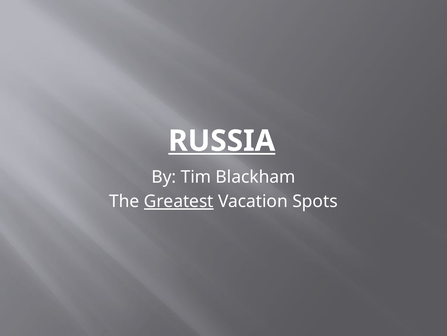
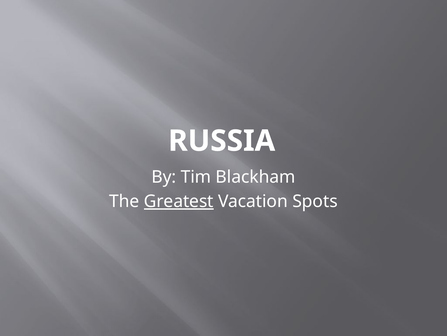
RUSSIA underline: present -> none
